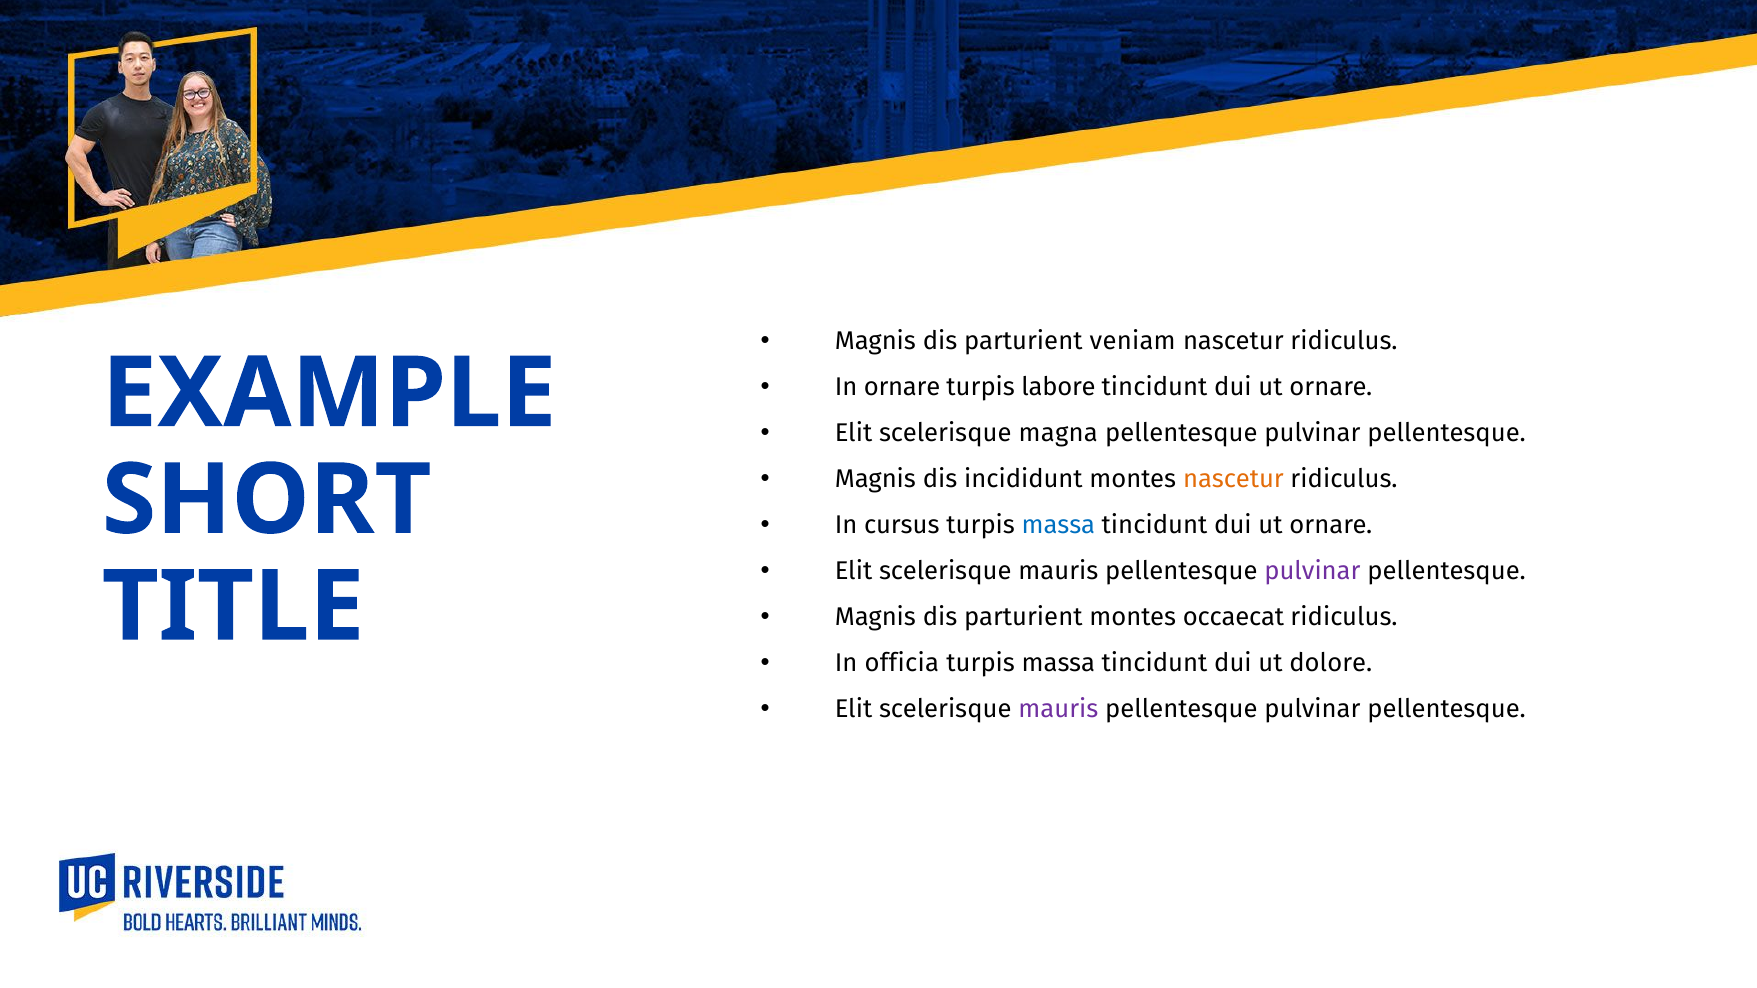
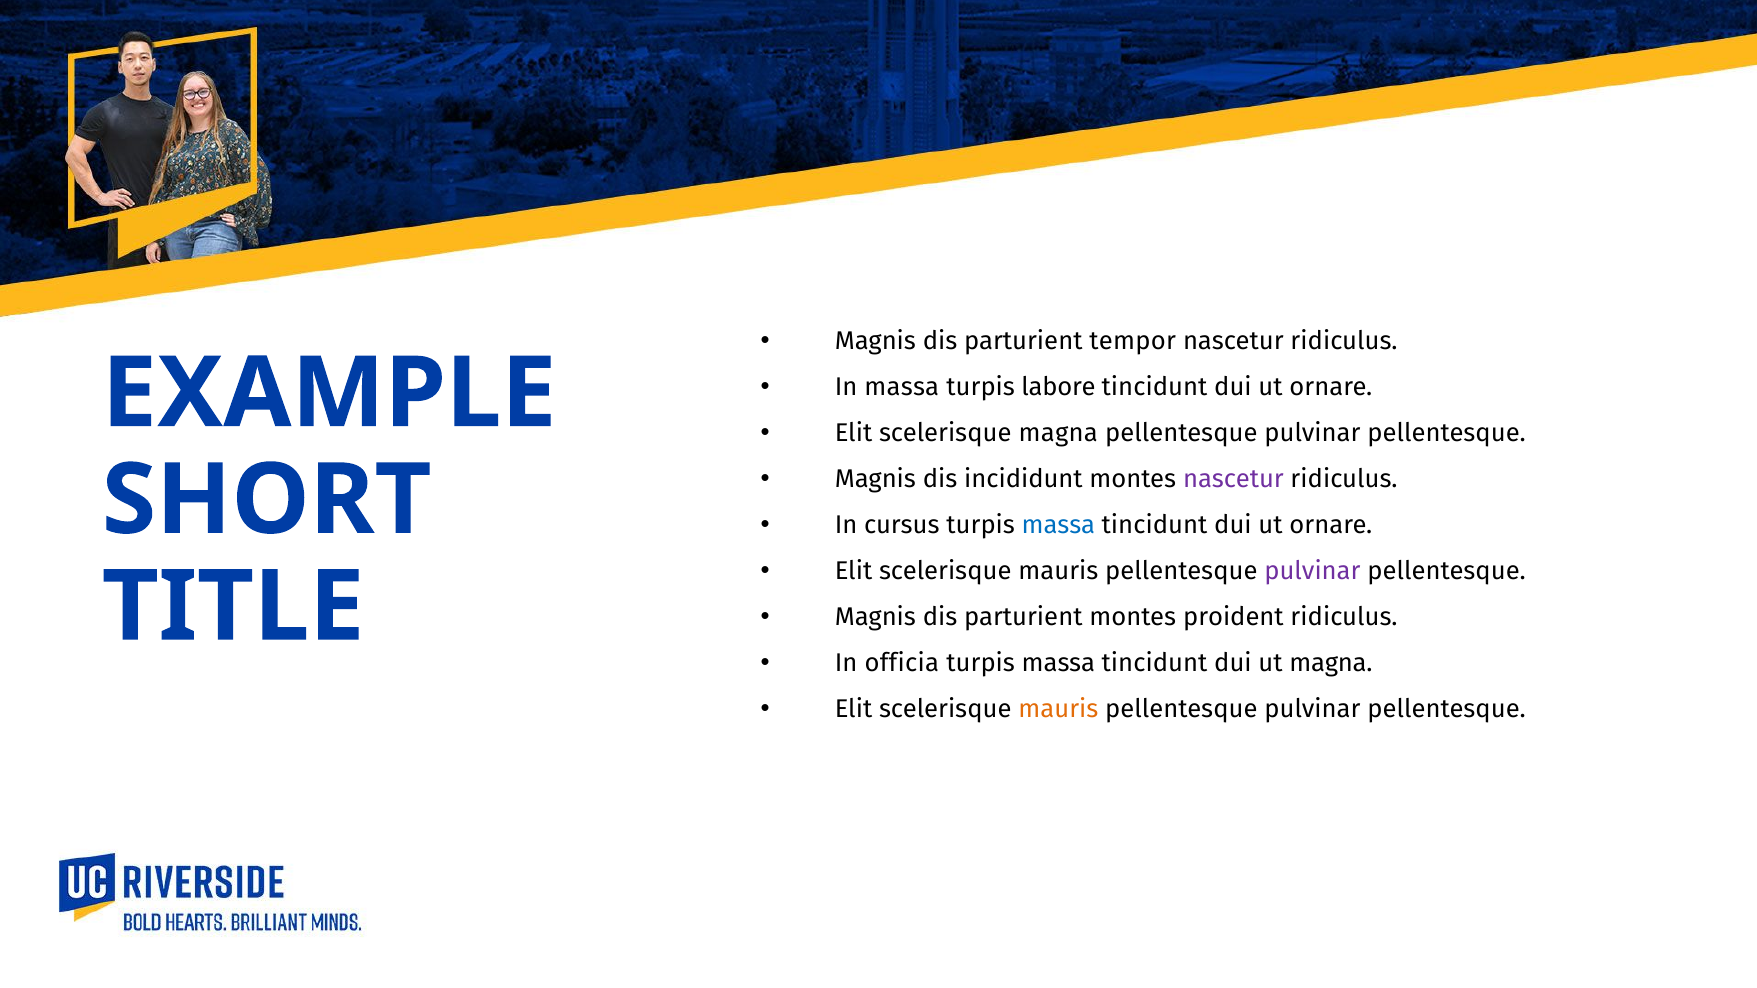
veniam: veniam -> tempor
In ornare: ornare -> massa
nascetur at (1233, 479) colour: orange -> purple
occaecat: occaecat -> proident
ut dolore: dolore -> magna
mauris at (1058, 709) colour: purple -> orange
